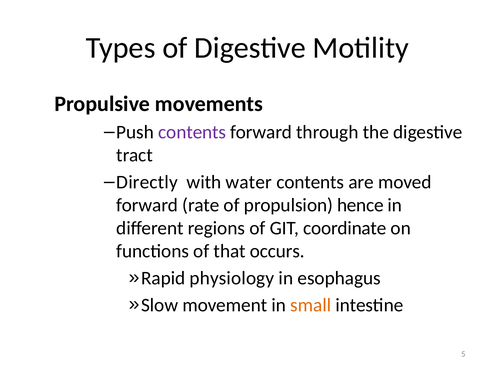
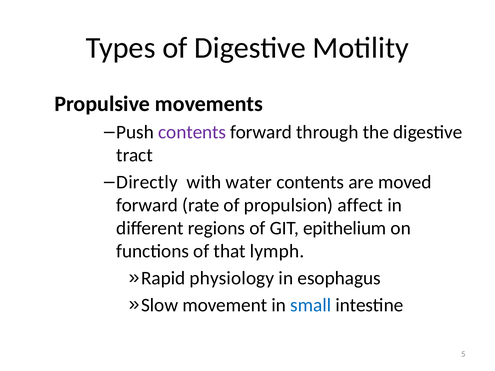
hence: hence -> affect
coordinate: coordinate -> epithelium
occurs: occurs -> lymph
small colour: orange -> blue
